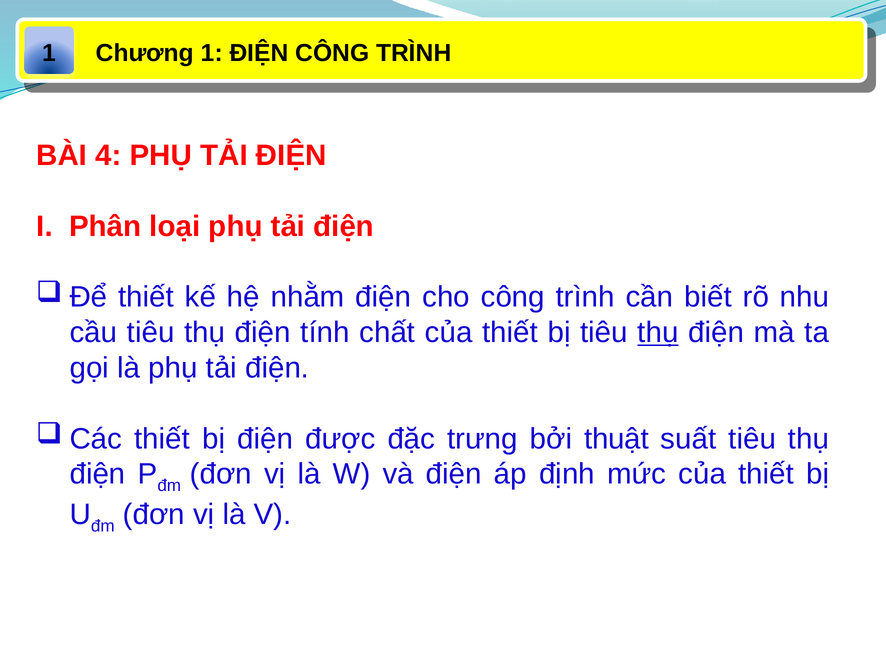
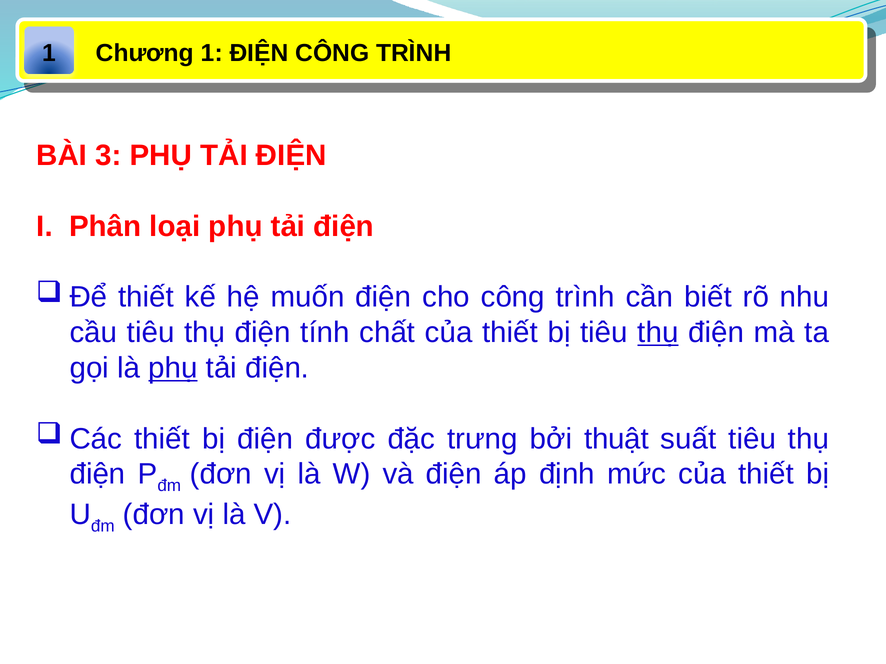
4: 4 -> 3
nhằm: nhằm -> muốn
phụ at (173, 368) underline: none -> present
